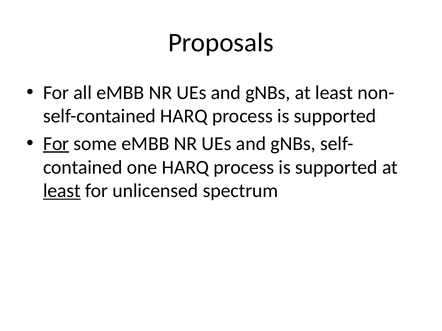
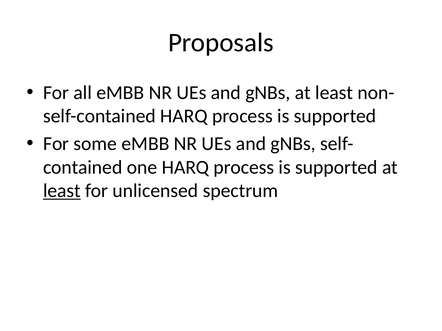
For at (56, 144) underline: present -> none
